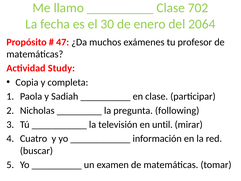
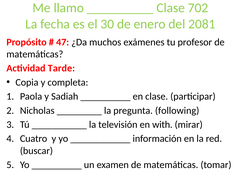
2064: 2064 -> 2081
Study: Study -> Tarde
until: until -> with
